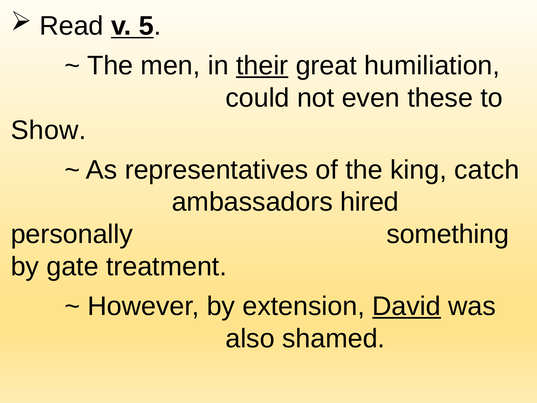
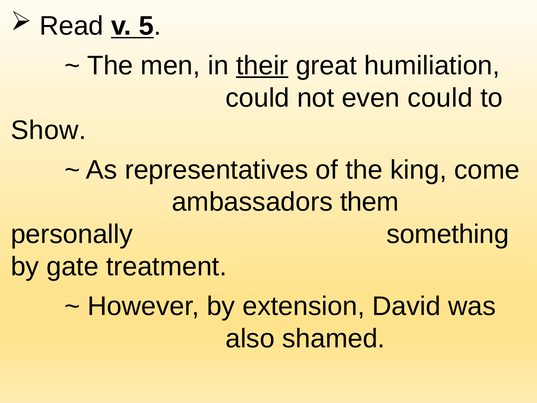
even these: these -> could
catch: catch -> come
hired: hired -> them
David underline: present -> none
